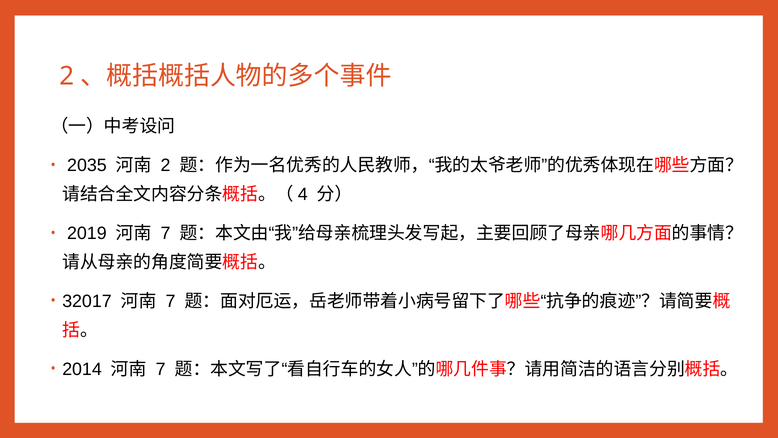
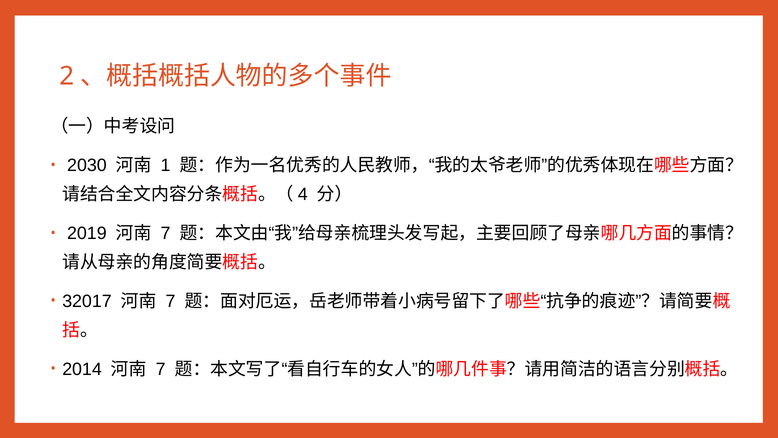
2035: 2035 -> 2030
2 at (166, 165): 2 -> 1
